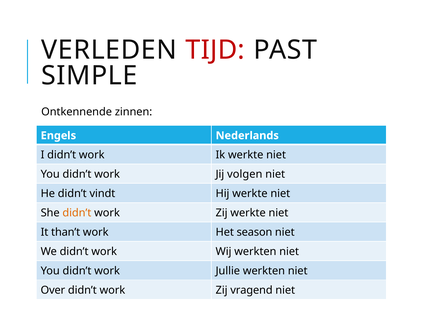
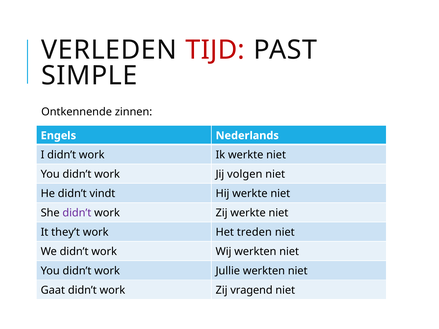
didn’t at (77, 213) colour: orange -> purple
than’t: than’t -> they’t
season: season -> treden
Over: Over -> Gaat
